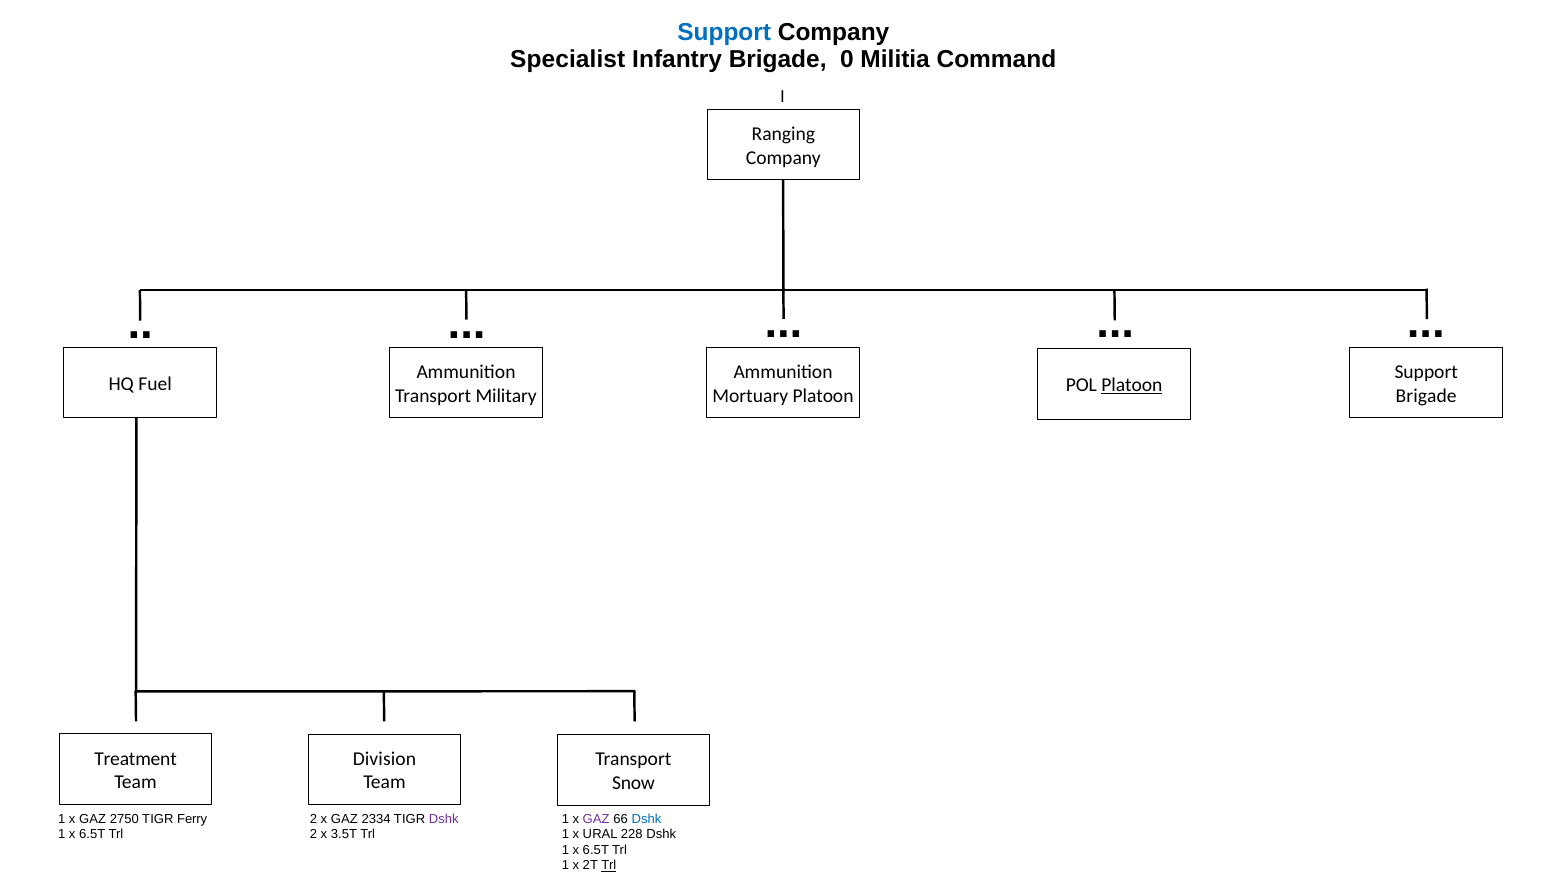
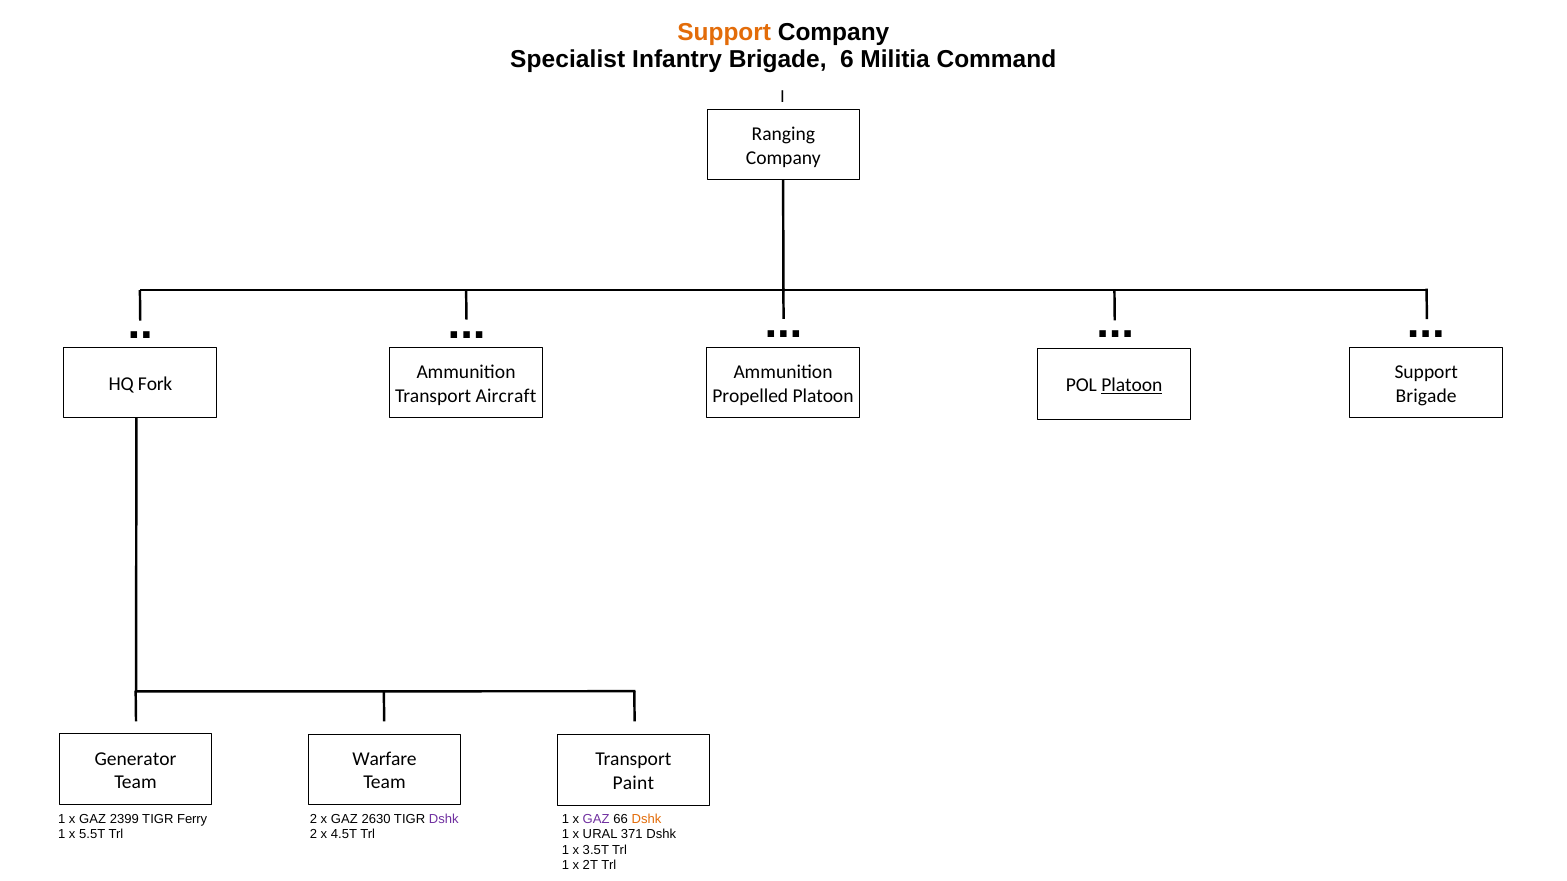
Support at (724, 33) colour: blue -> orange
0: 0 -> 6
Fuel: Fuel -> Fork
Mortuary: Mortuary -> Propelled
Military: Military -> Aircraft
Treatment: Treatment -> Generator
Division: Division -> Warfare
Snow: Snow -> Paint
2750: 2750 -> 2399
2334: 2334 -> 2630
Dshk at (646, 819) colour: blue -> orange
6.5T at (92, 835): 6.5T -> 5.5T
3.5T: 3.5T -> 4.5T
228: 228 -> 371
6.5T at (596, 850): 6.5T -> 3.5T
Trl at (609, 866) underline: present -> none
